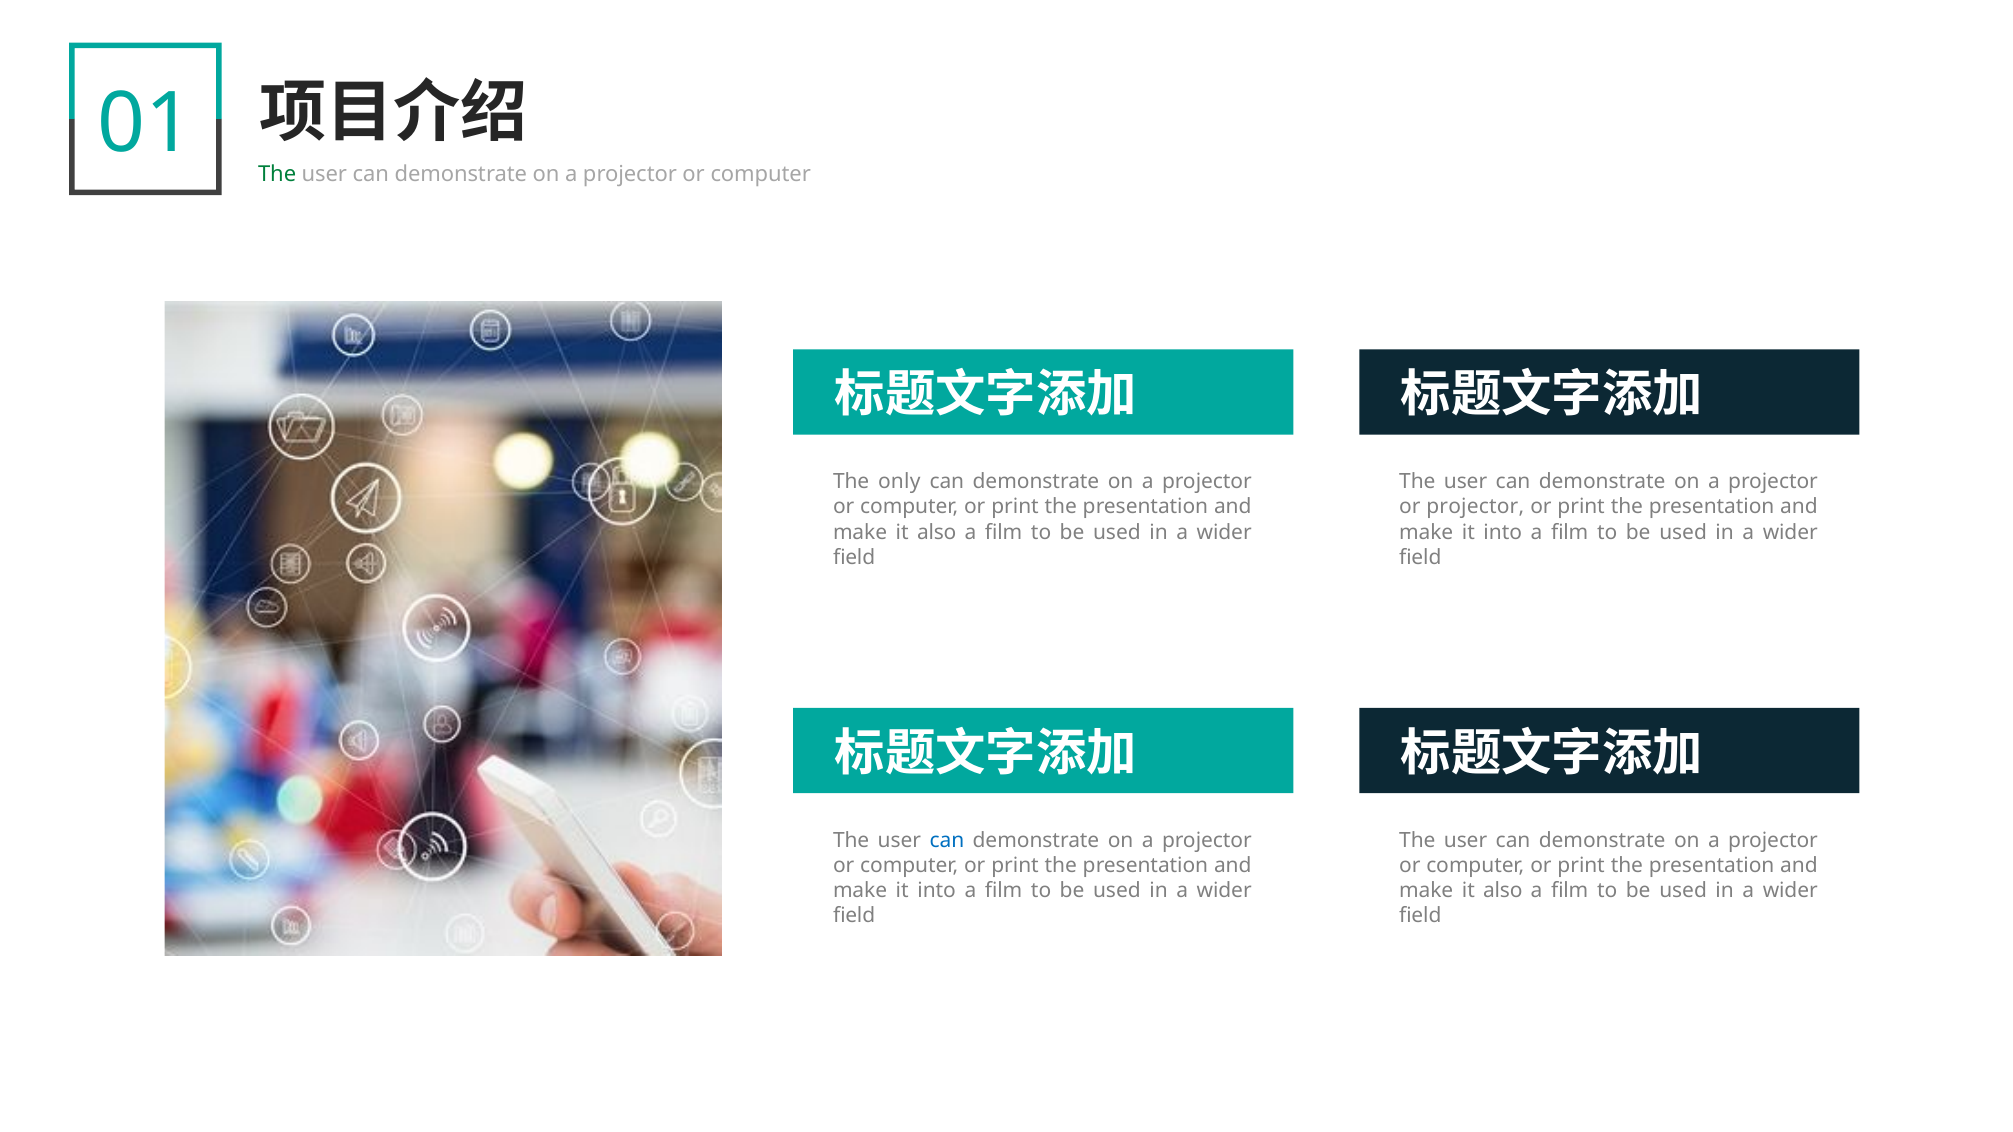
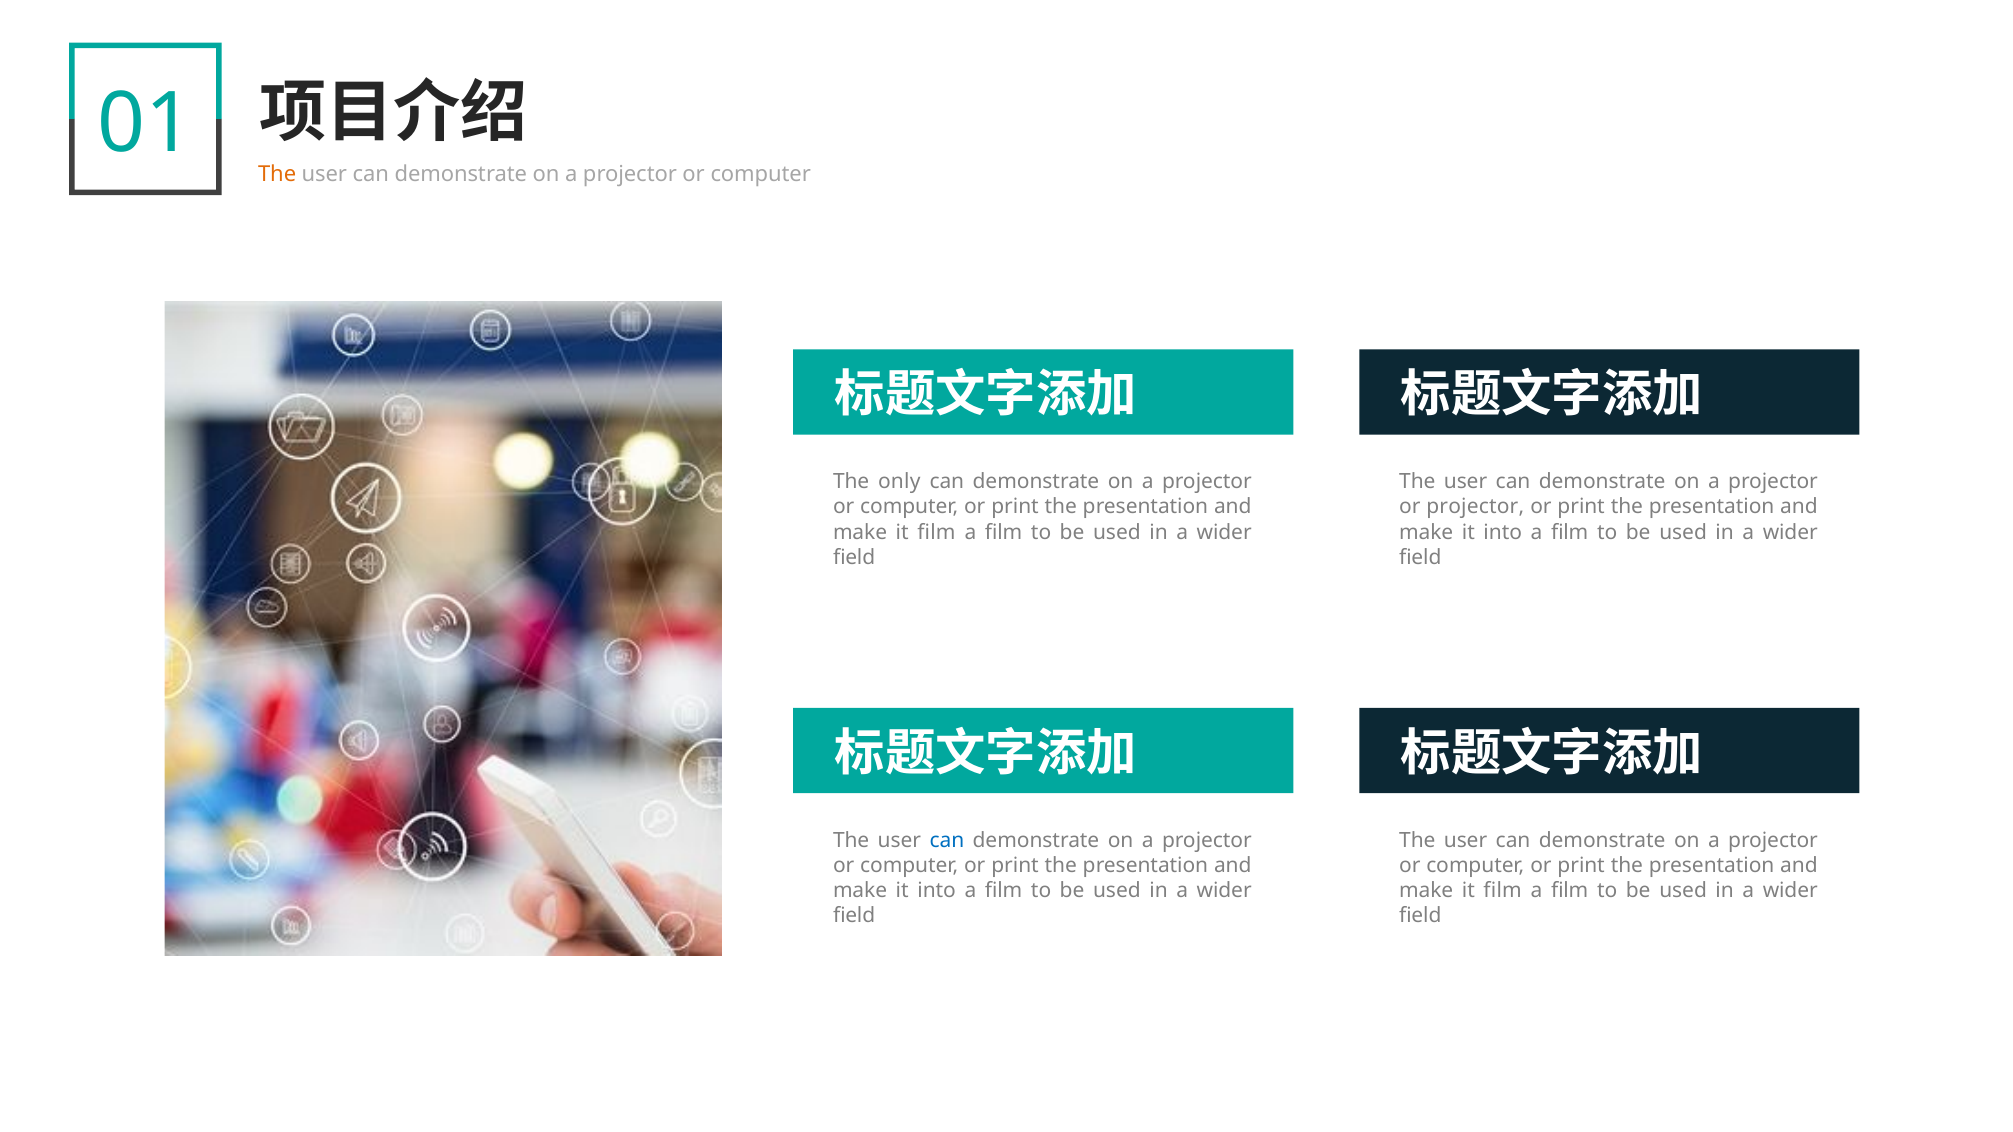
The at (277, 174) colour: green -> orange
also at (937, 532): also -> film
also at (1503, 891): also -> film
